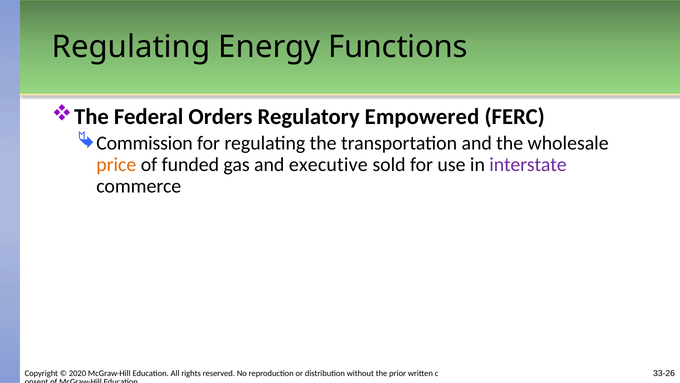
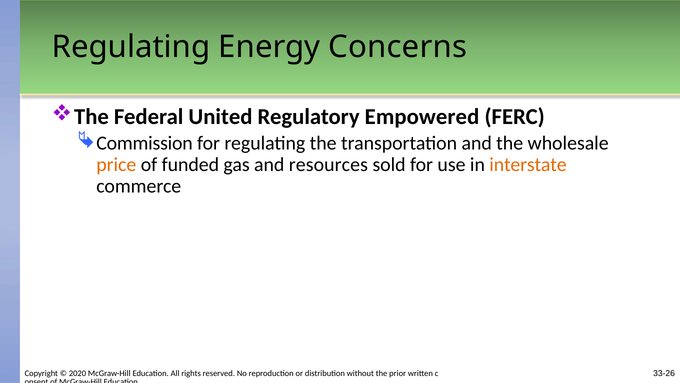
Functions: Functions -> Concerns
Orders: Orders -> United
executive: executive -> resources
interstate colour: purple -> orange
